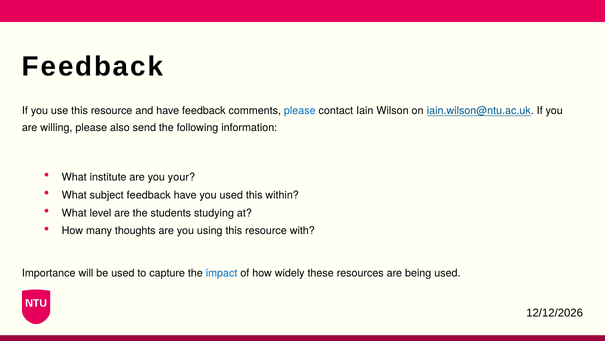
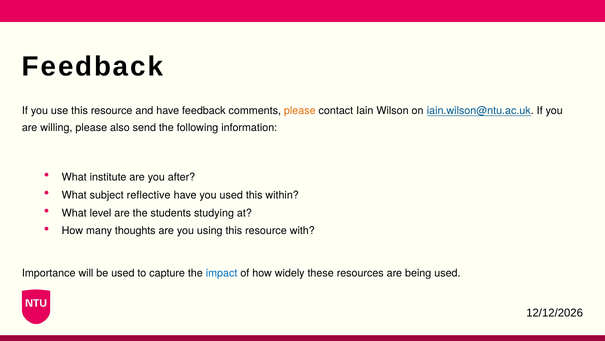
please at (300, 110) colour: blue -> orange
your: your -> after
subject feedback: feedback -> reflective
